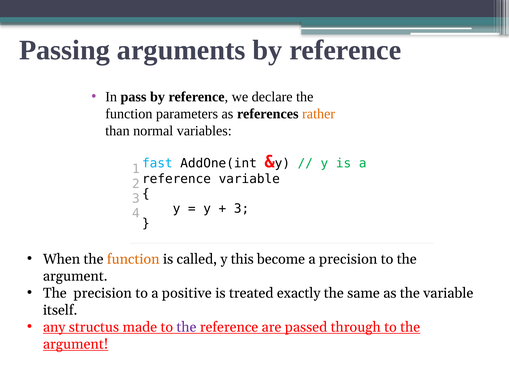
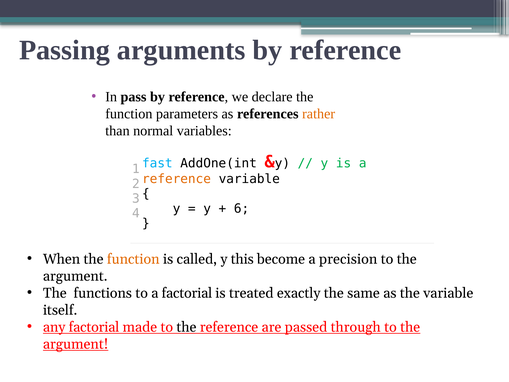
reference at (176, 179) colour: black -> orange
3 at (242, 208): 3 -> 6
The precision: precision -> functions
a positive: positive -> factorial
any structus: structus -> factorial
the at (186, 327) colour: purple -> black
